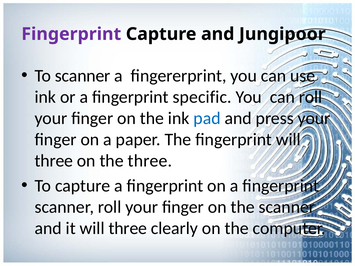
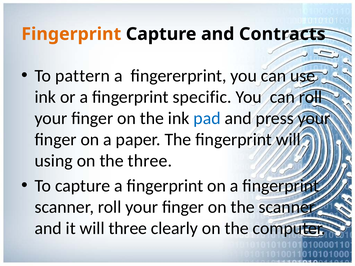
Fingerprint at (71, 34) colour: purple -> orange
Jungipoor: Jungipoor -> Contracts
To scanner: scanner -> pattern
three at (54, 161): three -> using
